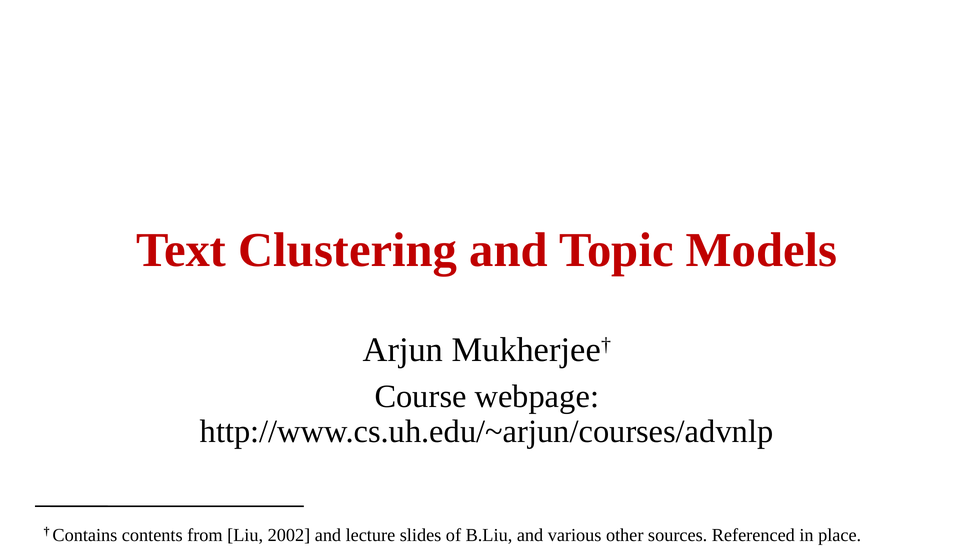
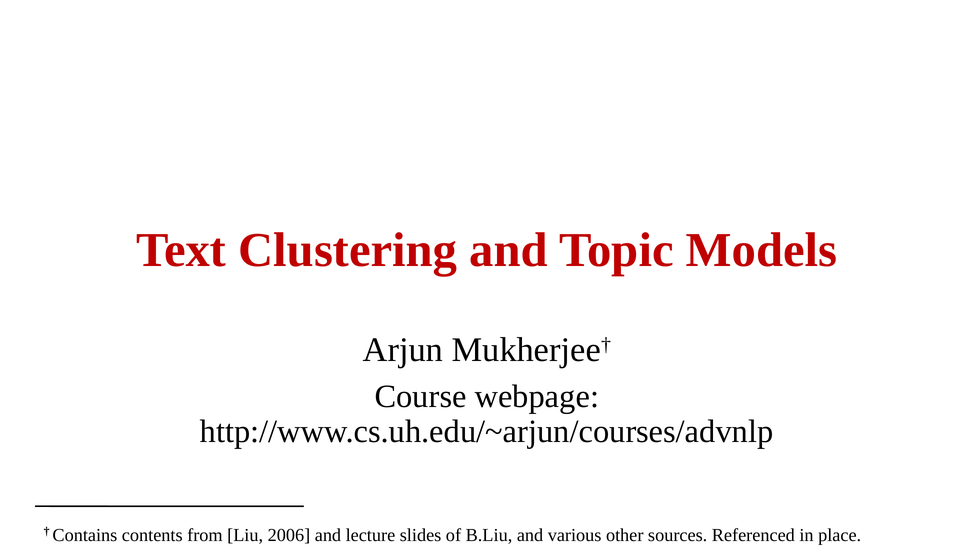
2002: 2002 -> 2006
